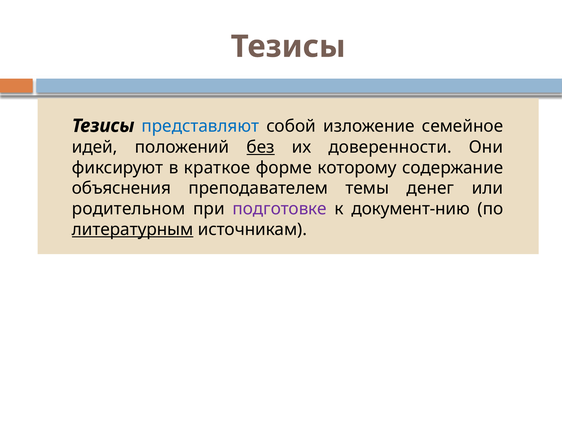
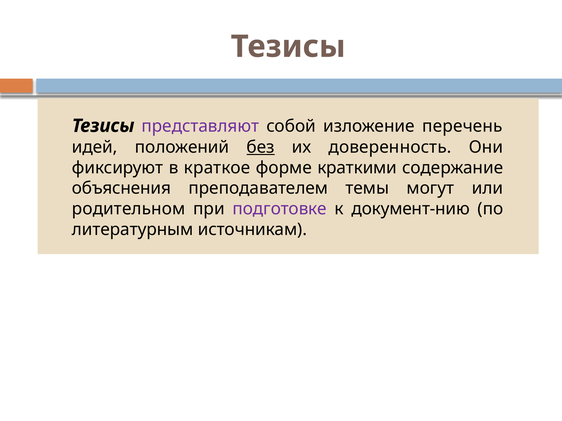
представляют colour: blue -> purple
семейное: семейное -> перечень
доверенности: доверенности -> доверенность
которому: которому -> краткими
денег: денег -> могут
литературным underline: present -> none
